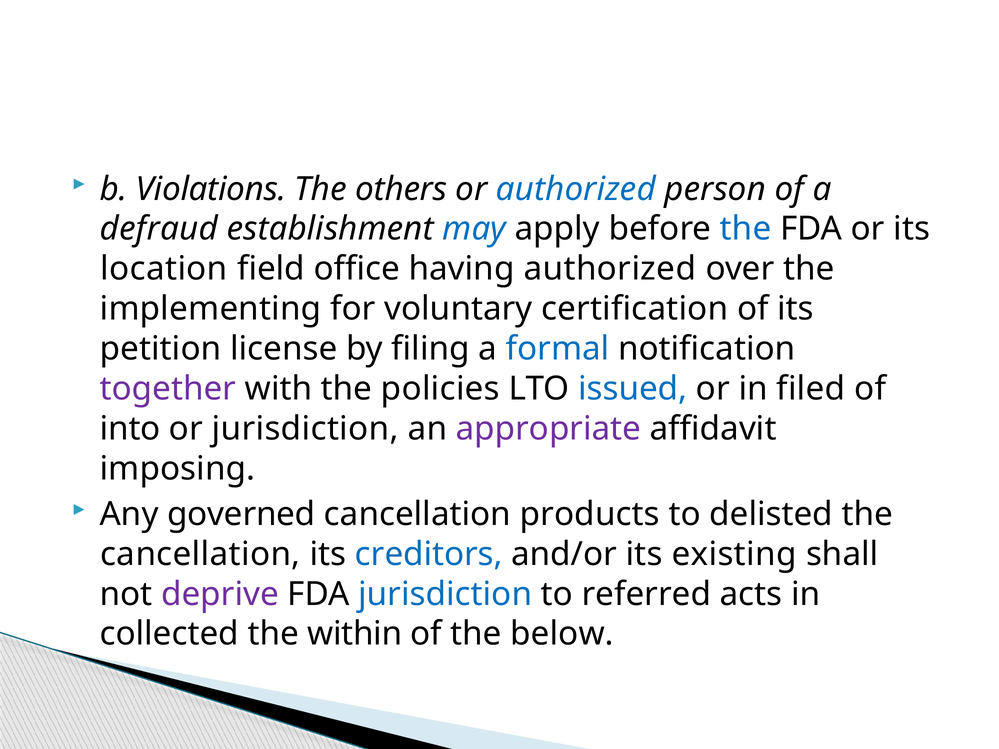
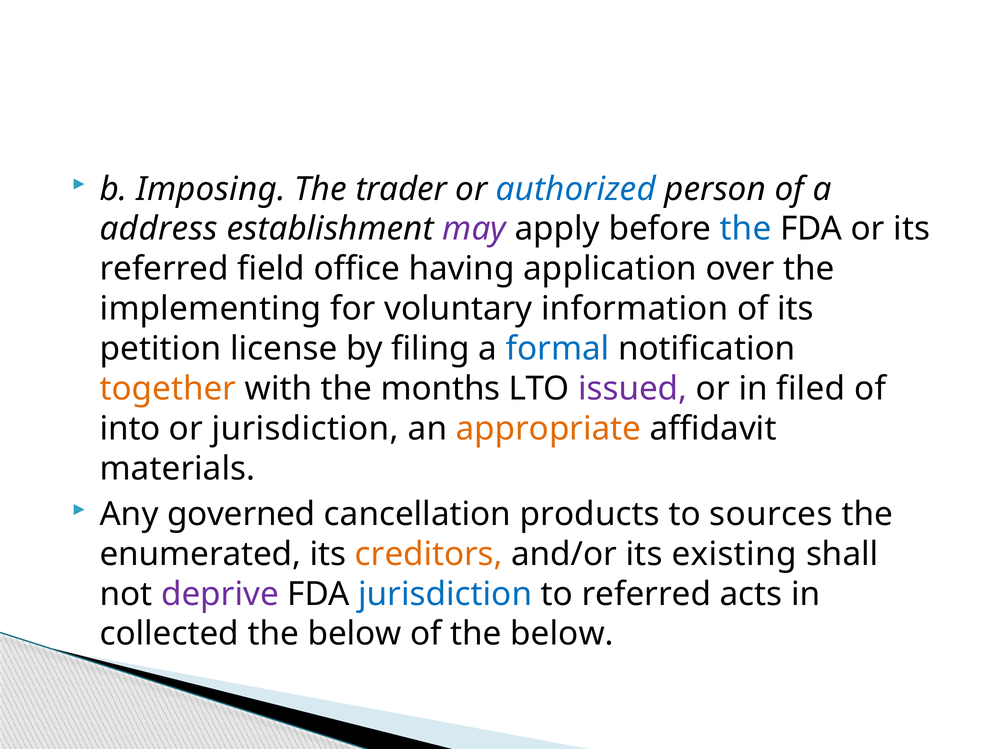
Violations: Violations -> Imposing
others: others -> trader
defraud: defraud -> address
may colour: blue -> purple
location at (164, 269): location -> referred
having authorized: authorized -> application
certification: certification -> information
together colour: purple -> orange
policies: policies -> months
issued colour: blue -> purple
appropriate colour: purple -> orange
imposing: imposing -> materials
delisted: delisted -> sources
cancellation at (200, 554): cancellation -> enumerated
creditors colour: blue -> orange
within at (355, 634): within -> below
